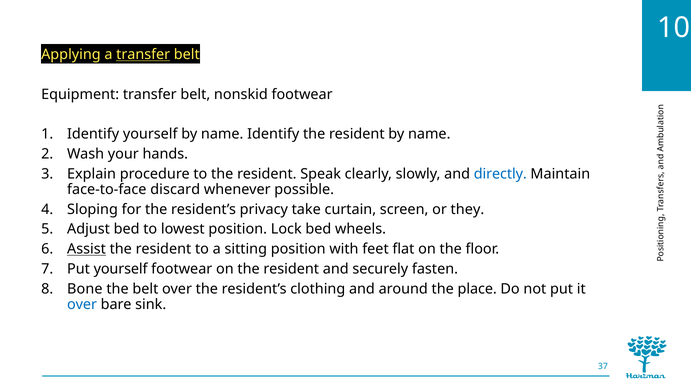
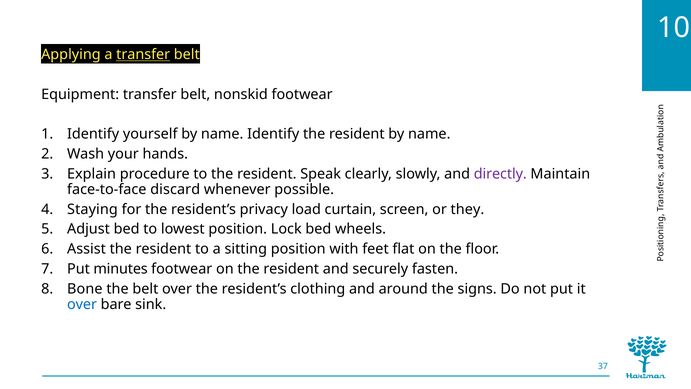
directly colour: blue -> purple
Sloping: Sloping -> Staying
take: take -> load
Assist underline: present -> none
Put yourself: yourself -> minutes
place: place -> signs
